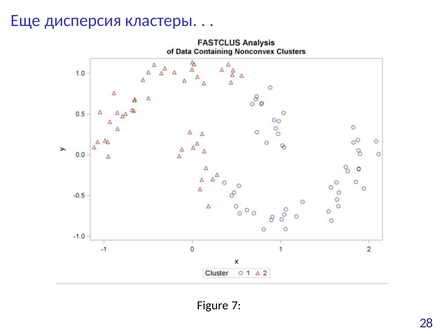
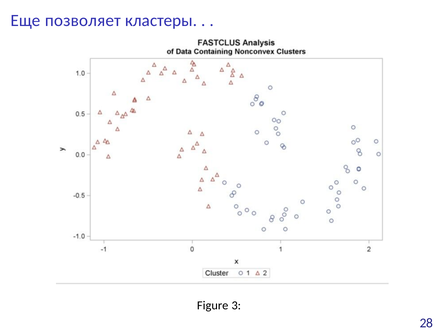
дисперсия: дисперсия -> позволяет
7: 7 -> 3
